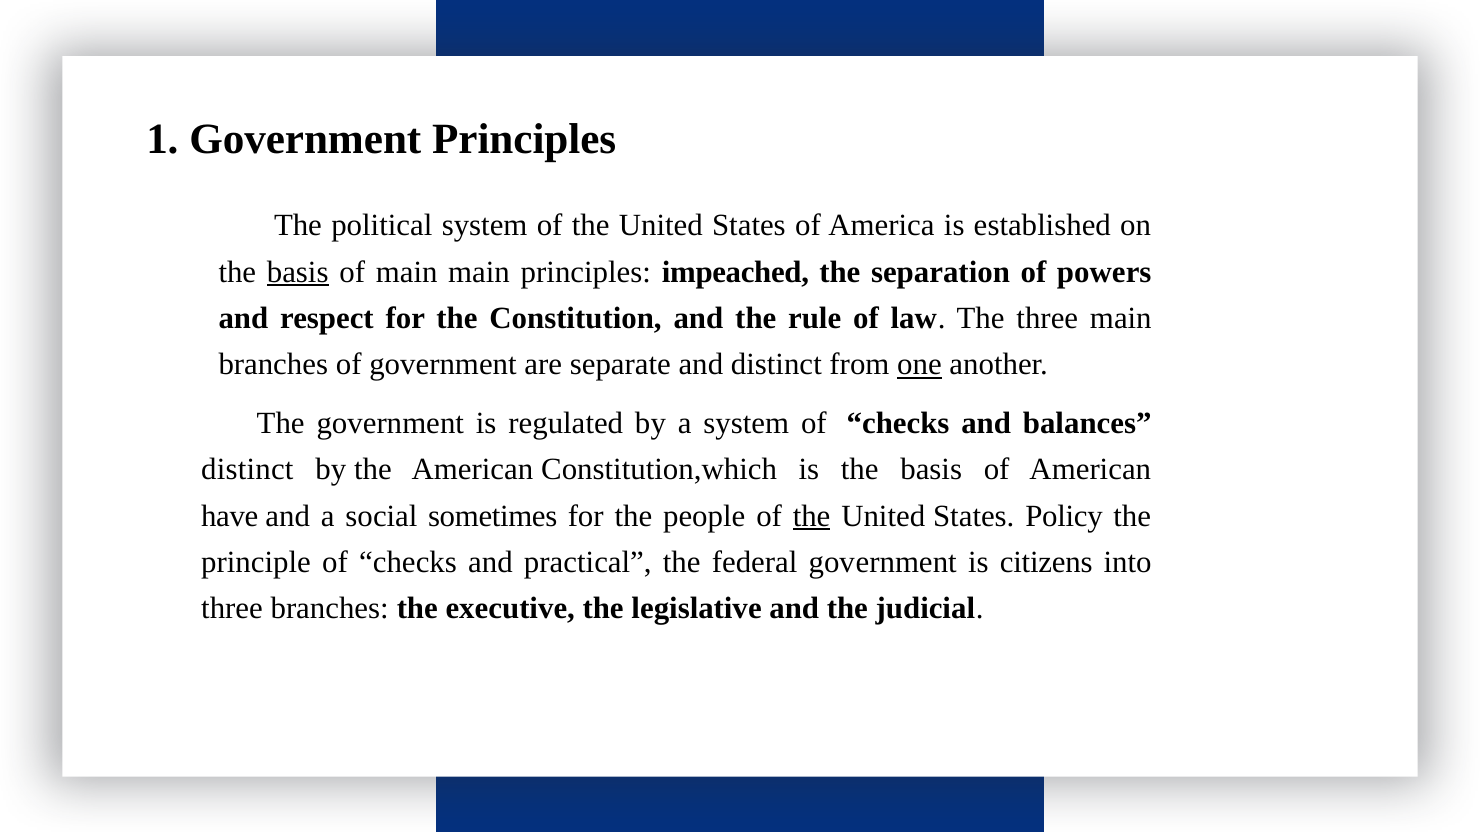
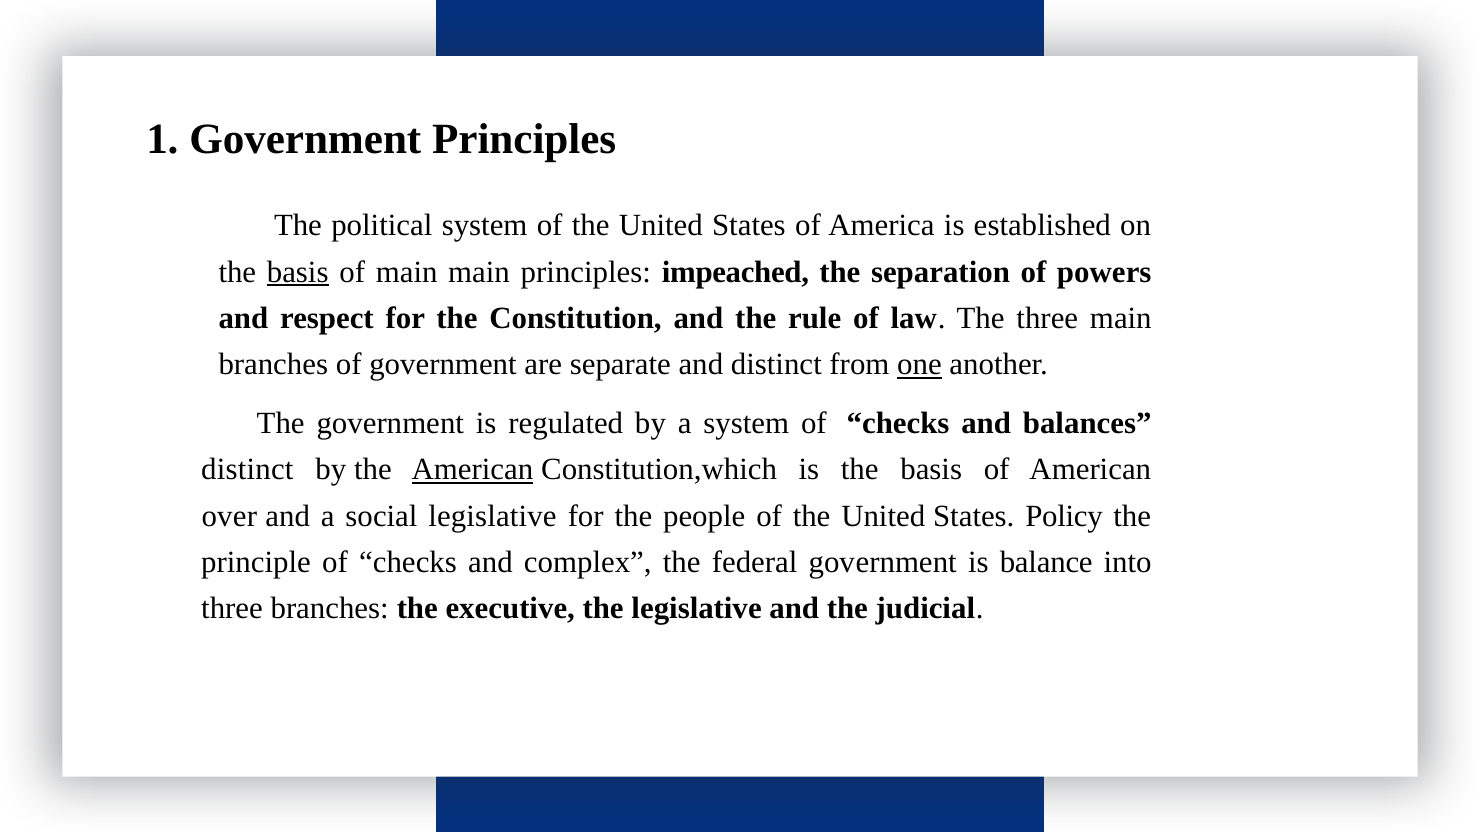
American at (472, 470) underline: none -> present
have: have -> over
social sometimes: sometimes -> legislative
the at (812, 516) underline: present -> none
practical: practical -> complex
citizens: citizens -> balance
